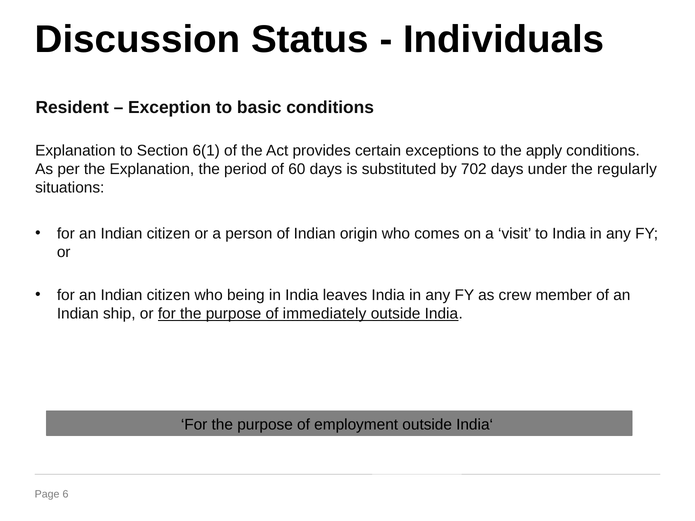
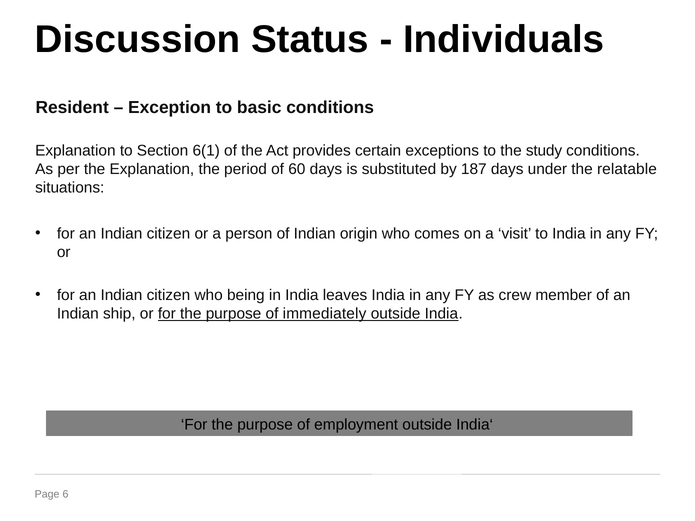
apply: apply -> study
702: 702 -> 187
regularly: regularly -> relatable
